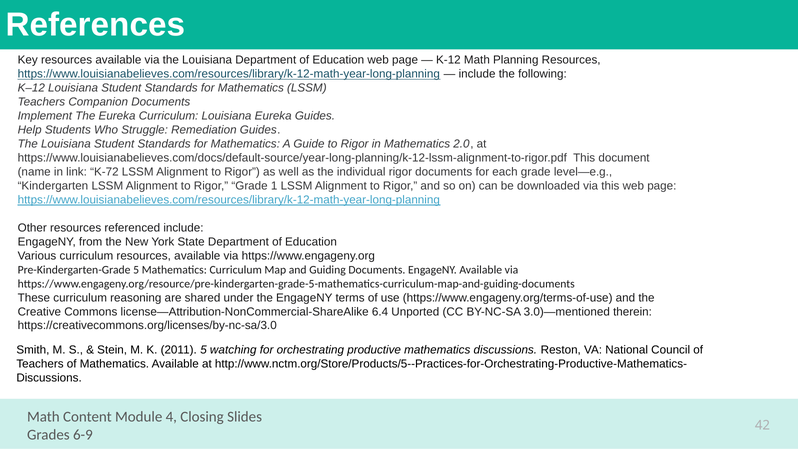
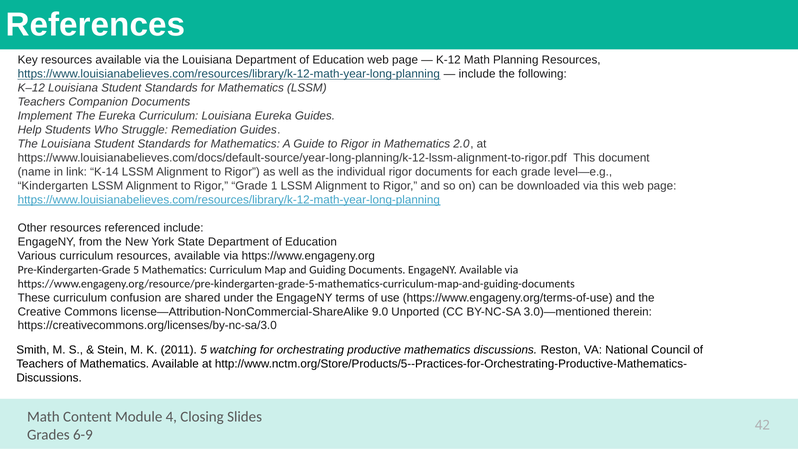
K-72: K-72 -> K-14
reasoning: reasoning -> confusion
6.4: 6.4 -> 9.0
